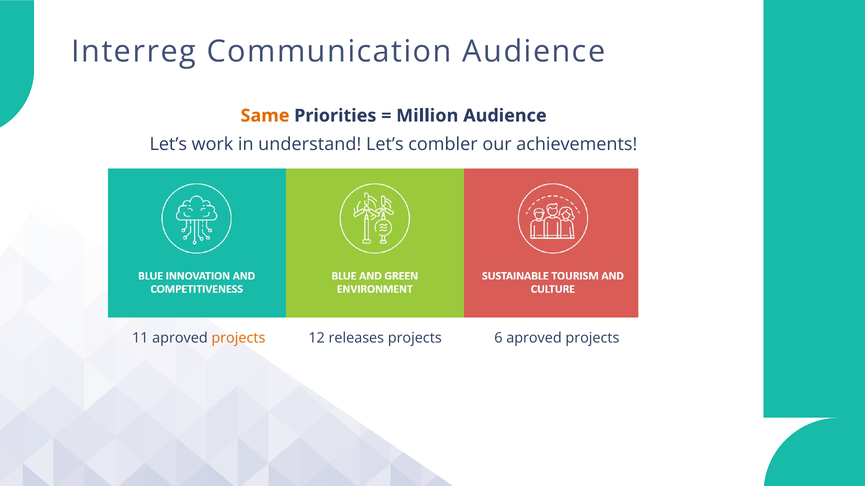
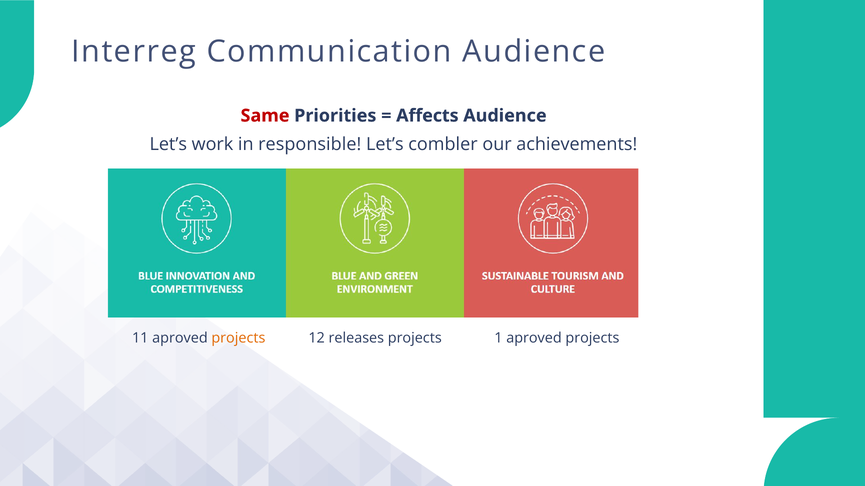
Same colour: orange -> red
Million: Million -> Affects
understand: understand -> responsible
6: 6 -> 1
